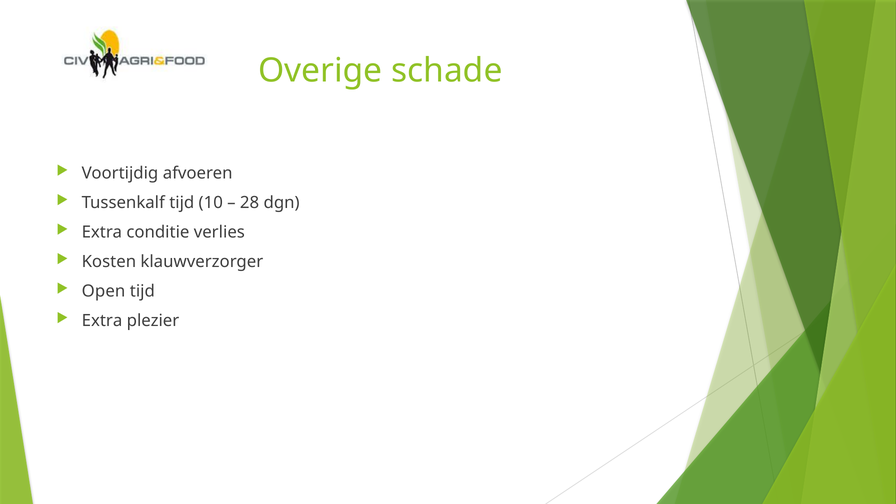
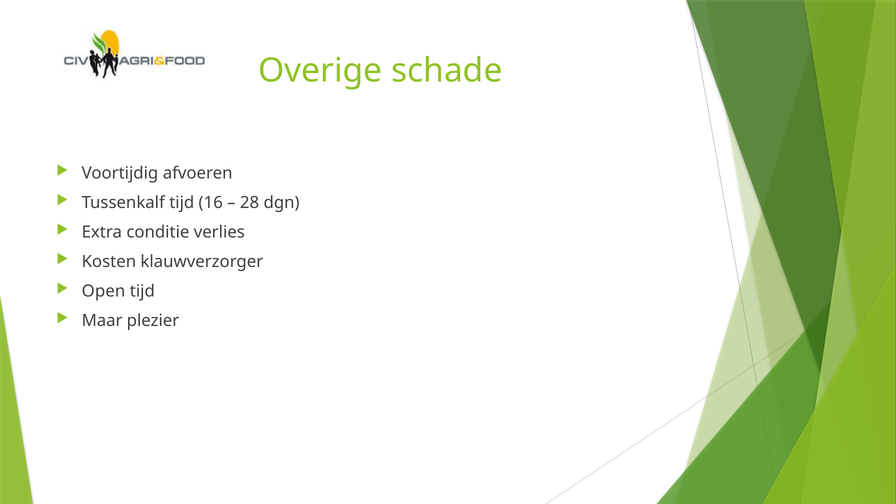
10: 10 -> 16
Extra at (102, 321): Extra -> Maar
